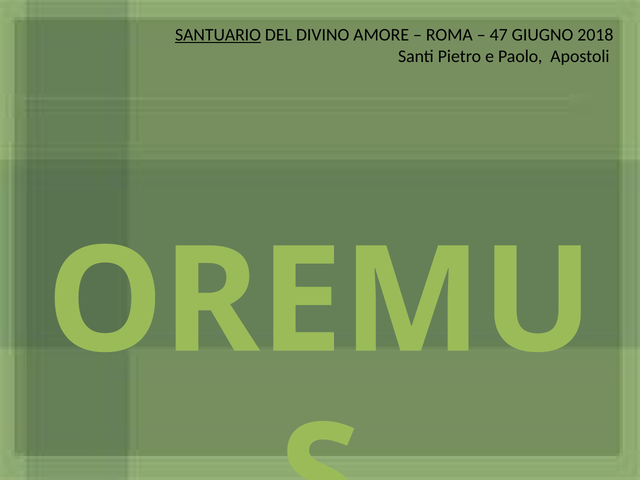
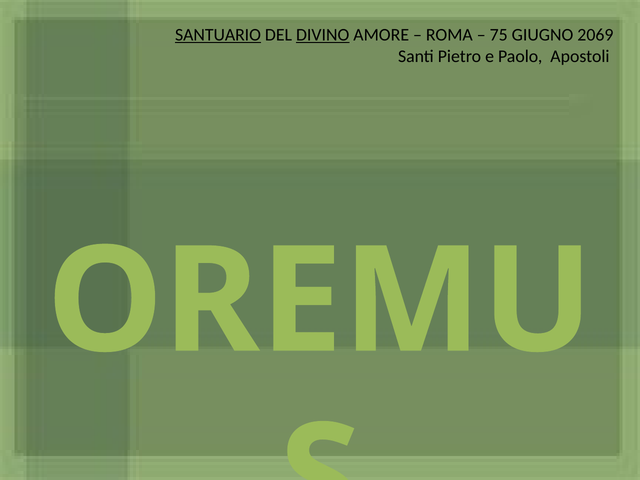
DIVINO underline: none -> present
47: 47 -> 75
2018: 2018 -> 2069
